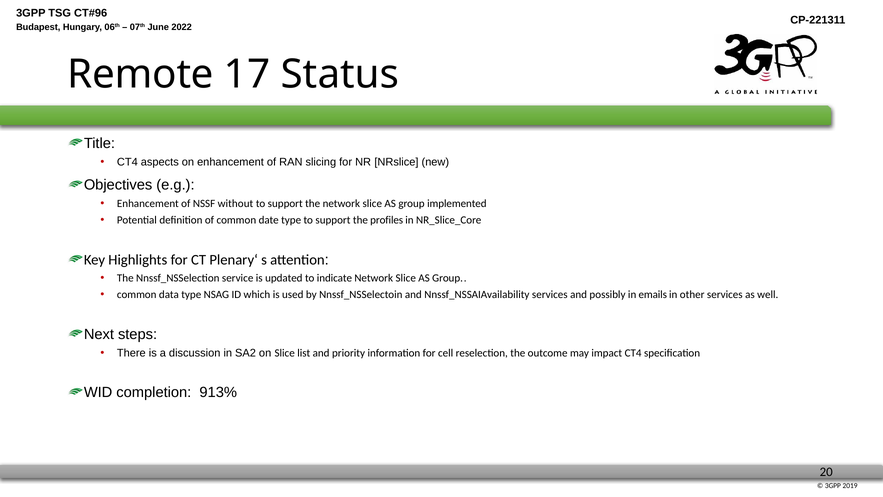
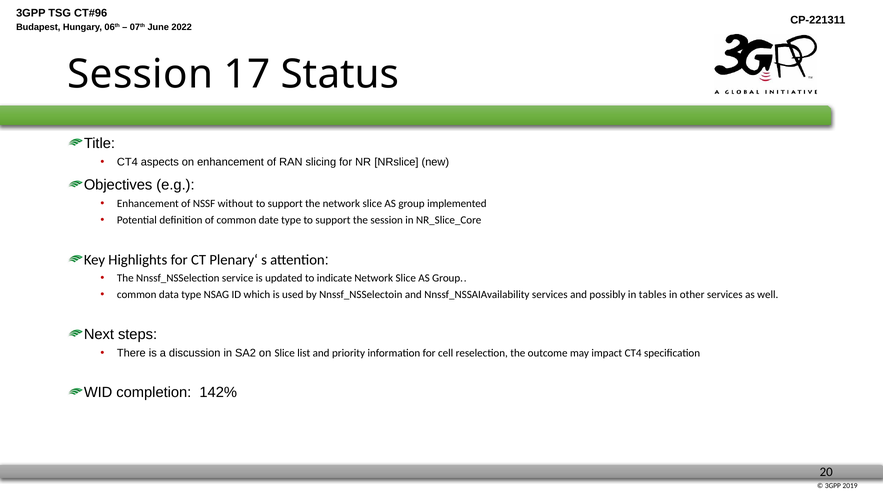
Remote at (140, 74): Remote -> Session
the profiles: profiles -> session
emails: emails -> tables
913%: 913% -> 142%
